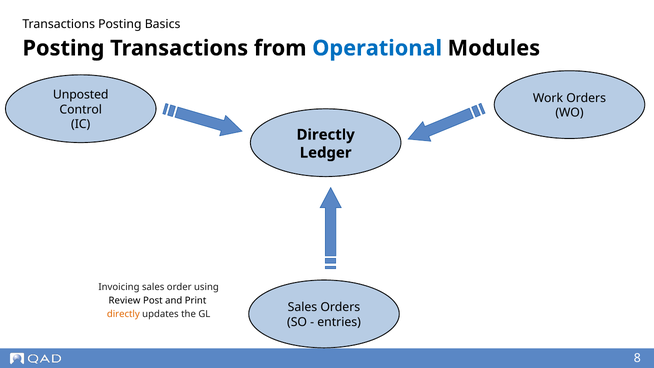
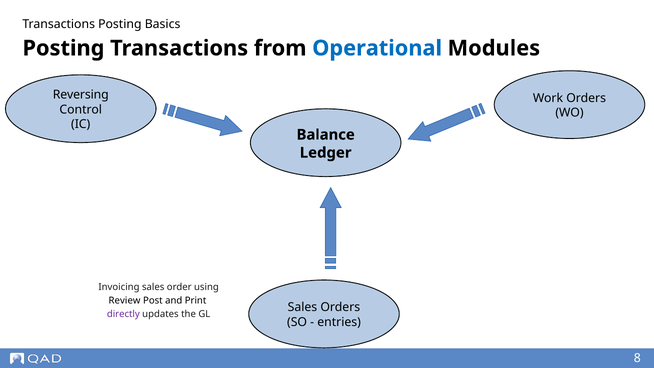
Unposted: Unposted -> Reversing
Directly at (326, 135): Directly -> Balance
directly at (123, 314) colour: orange -> purple
